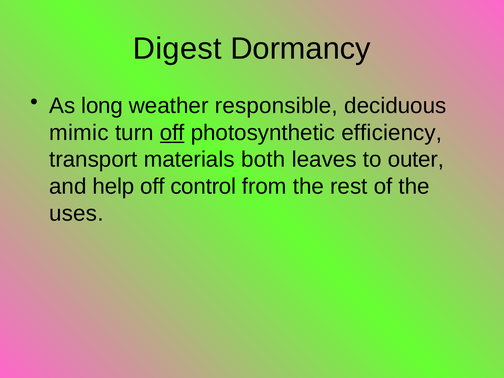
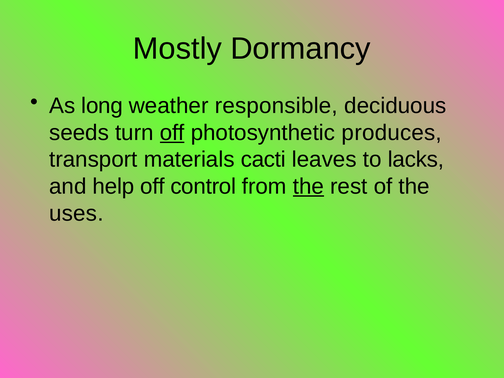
Digest: Digest -> Mostly
mimic: mimic -> seeds
efficiency: efficiency -> produces
both: both -> cacti
outer: outer -> lacks
the at (308, 186) underline: none -> present
